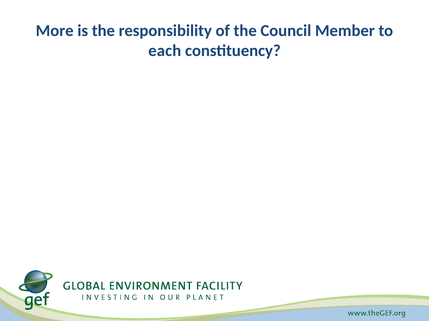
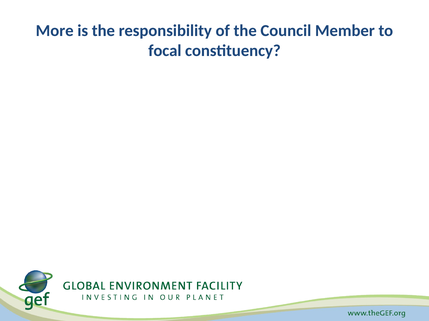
each: each -> focal
